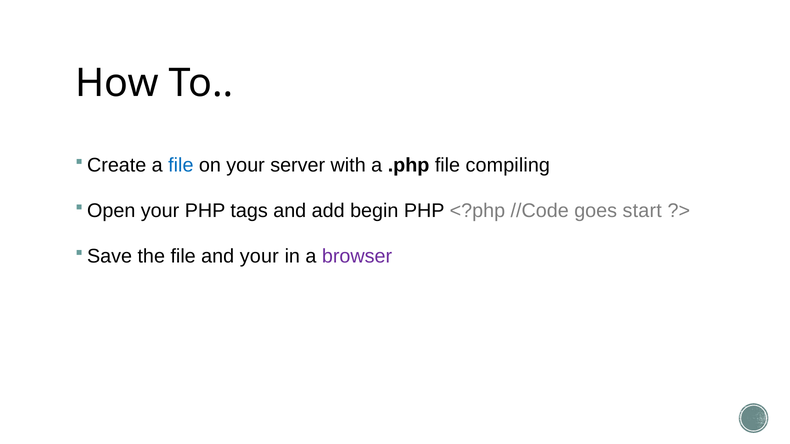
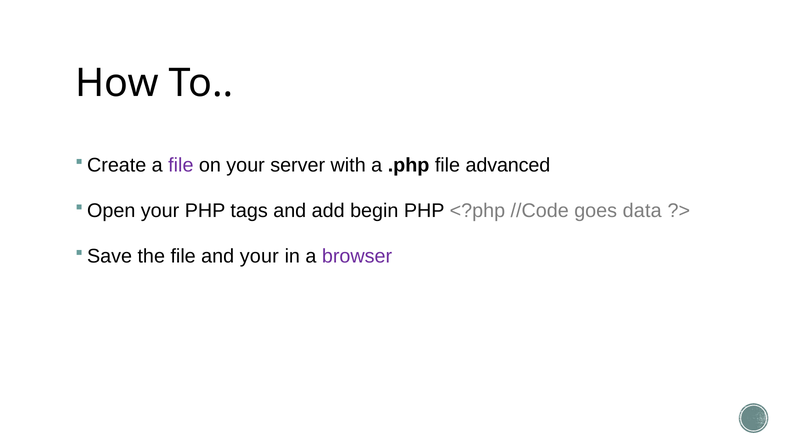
file at (181, 166) colour: blue -> purple
compiling: compiling -> advanced
start: start -> data
